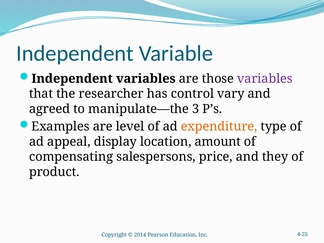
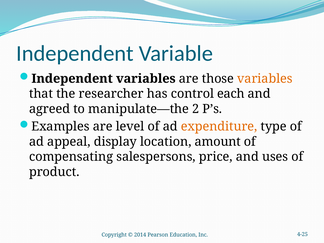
variables at (265, 79) colour: purple -> orange
vary: vary -> each
3: 3 -> 2
they: they -> uses
